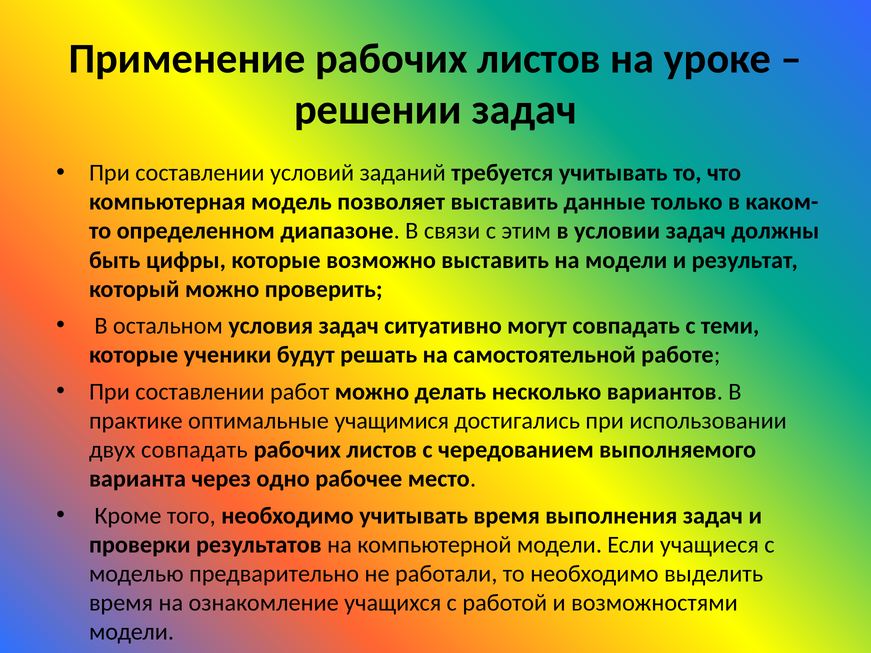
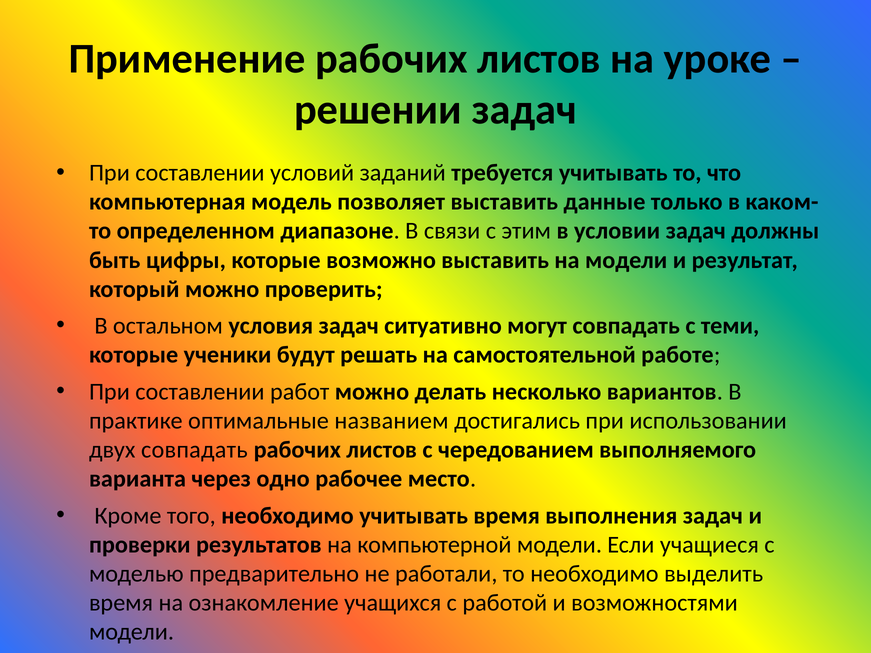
учащимися: учащимися -> названием
